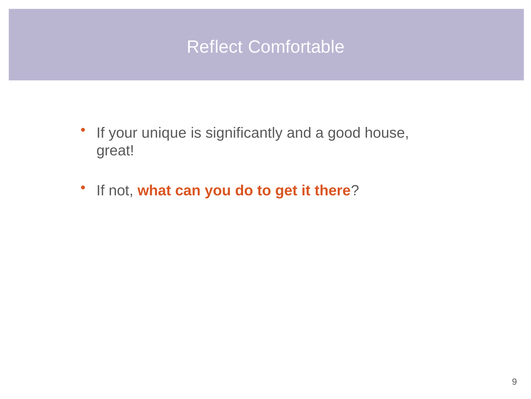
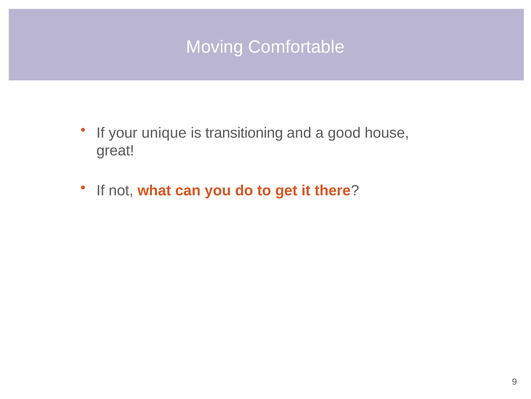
Reflect: Reflect -> Moving
significantly: significantly -> transitioning
